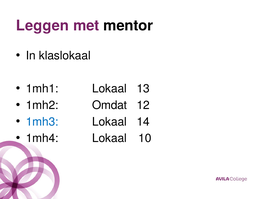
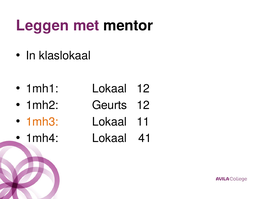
Lokaal 13: 13 -> 12
Omdat: Omdat -> Geurts
1mh3 colour: blue -> orange
14: 14 -> 11
10: 10 -> 41
